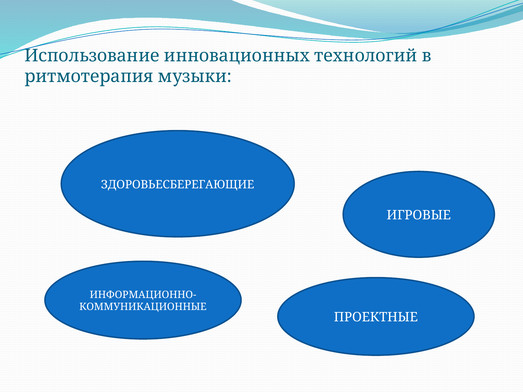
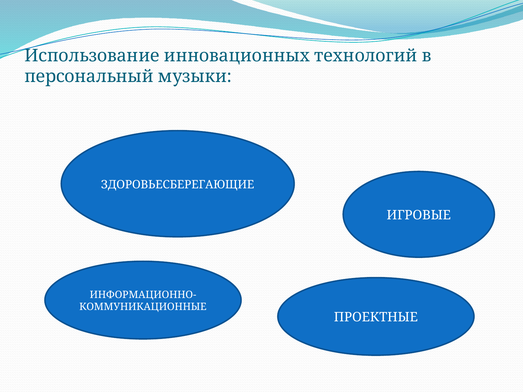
ритмотерапия: ритмотерапия -> персональный
